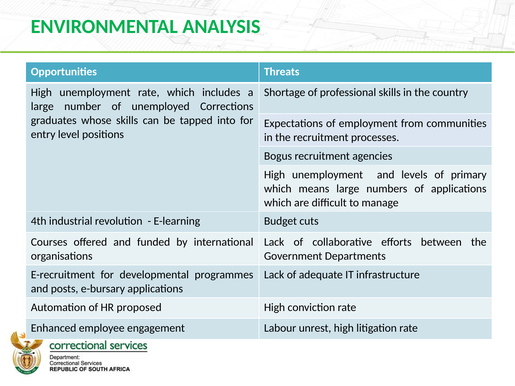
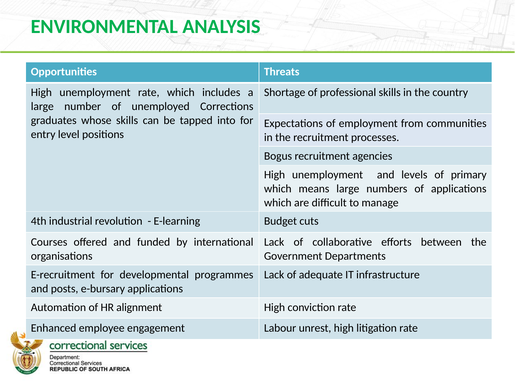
proposed: proposed -> alignment
